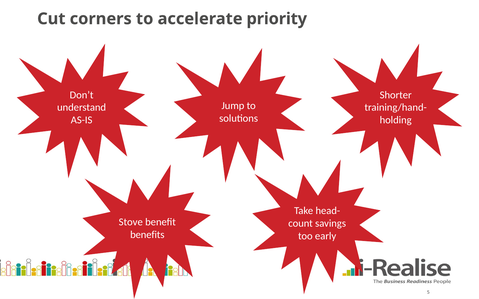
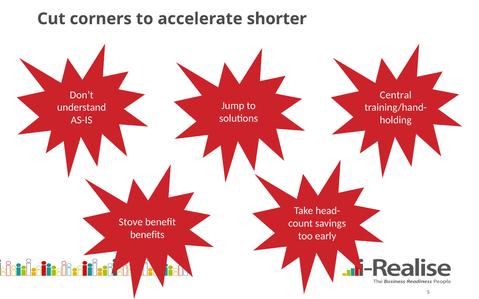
priority: priority -> shorter
Shorter: Shorter -> Central
